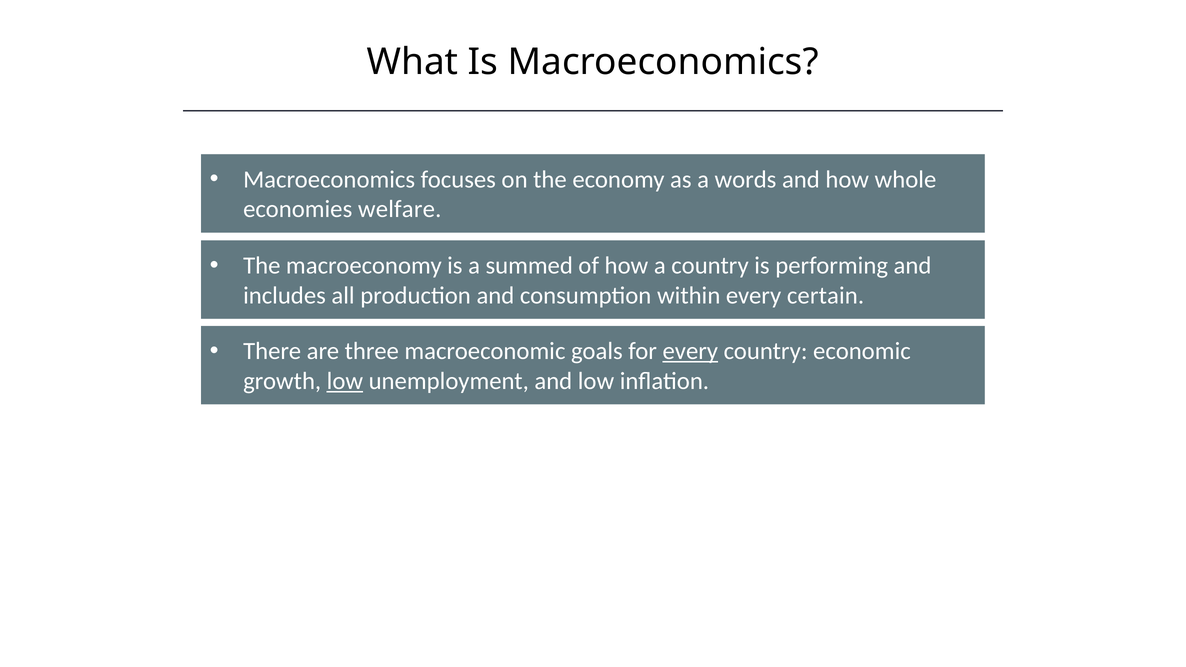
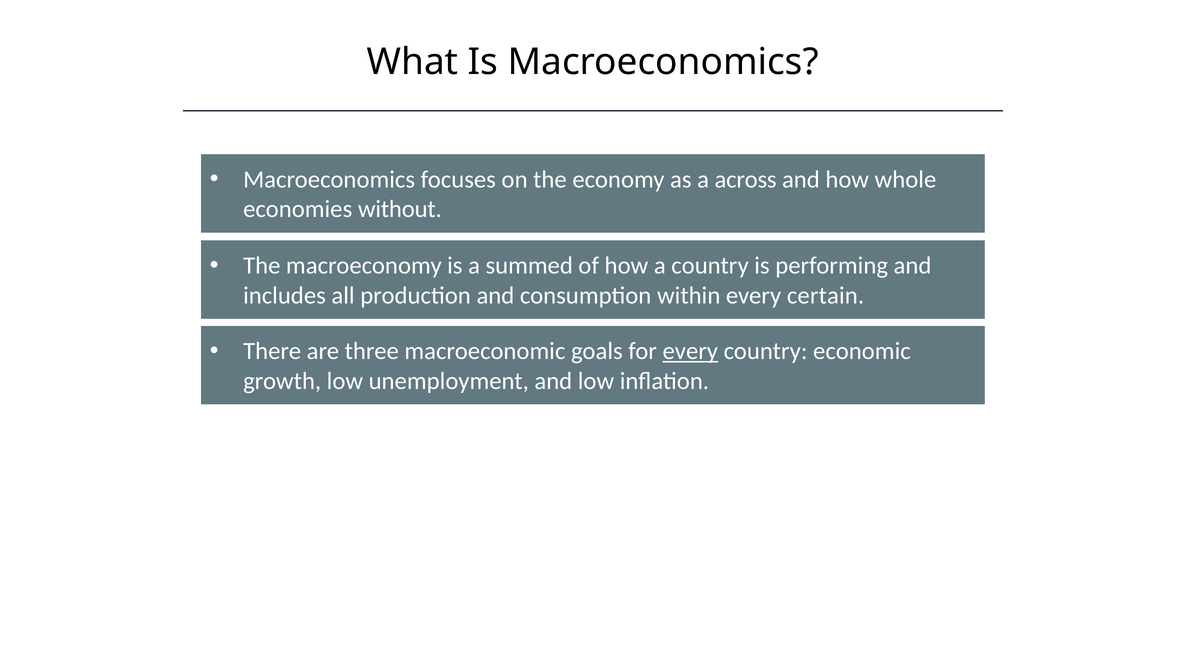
words: words -> across
welfare: welfare -> without
low at (345, 381) underline: present -> none
